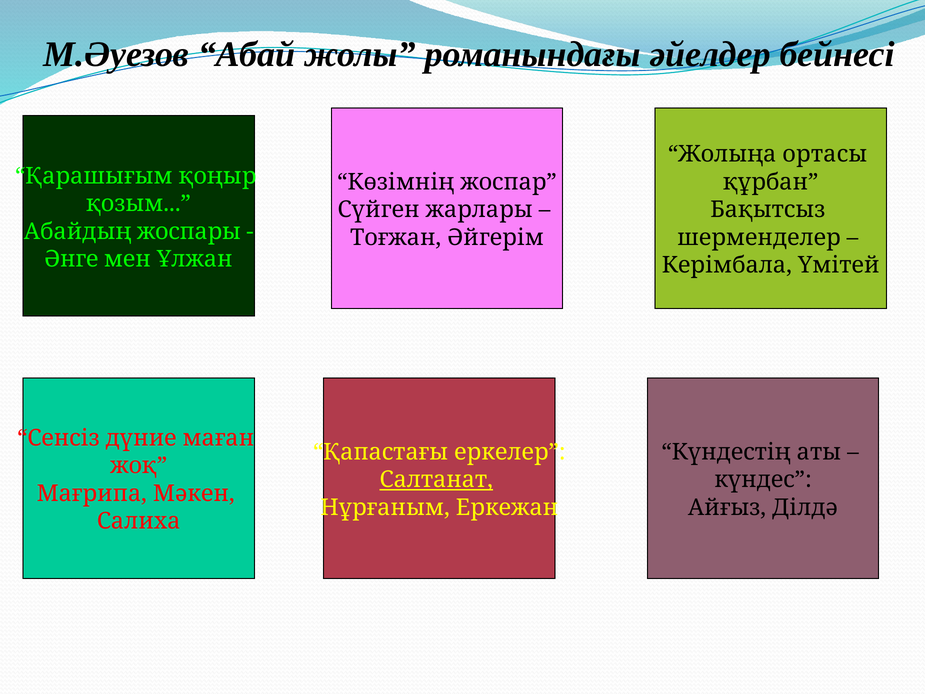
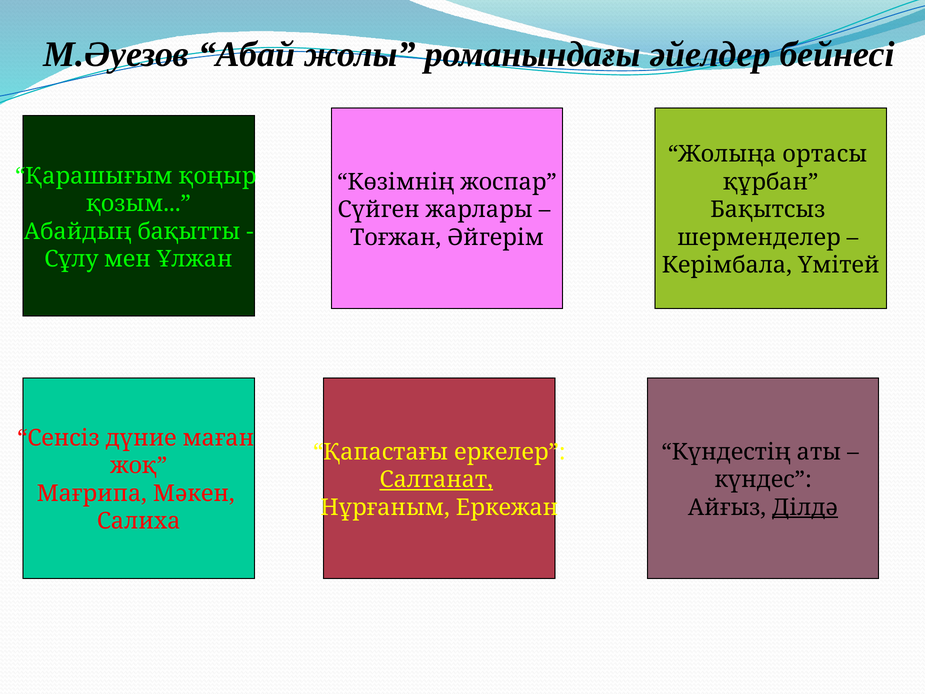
жоспары: жоспары -> бақытты
Әнге: Әнге -> Сұлу
Ділдә underline: none -> present
